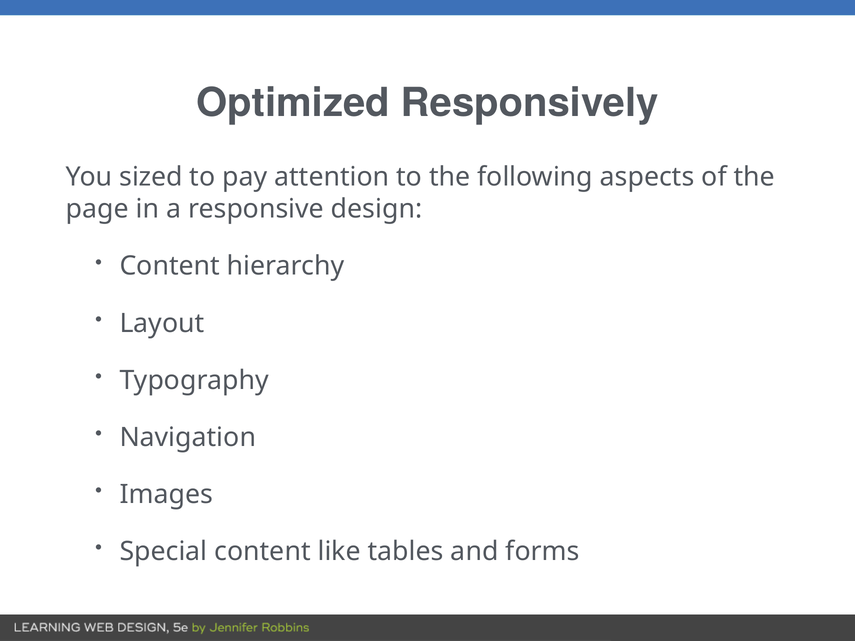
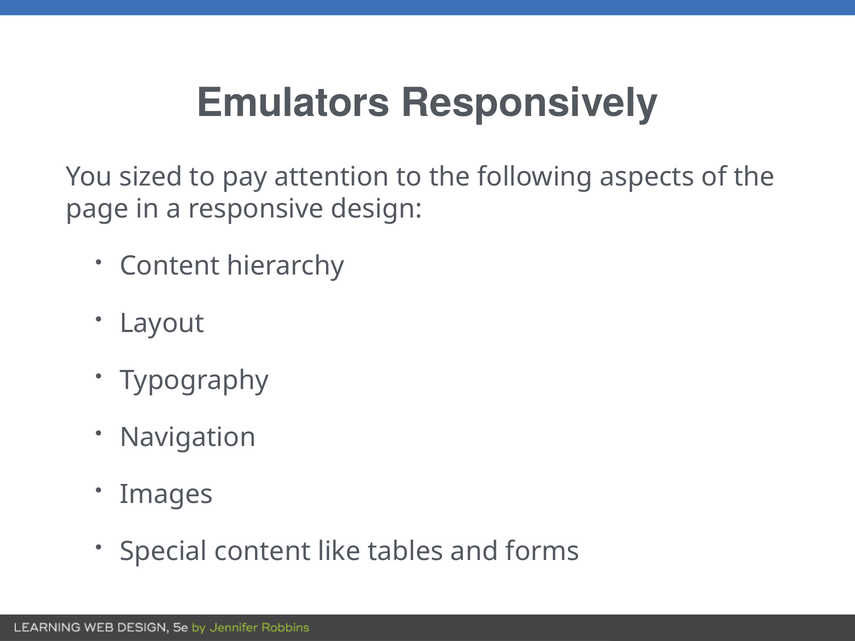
Optimized: Optimized -> Emulators
